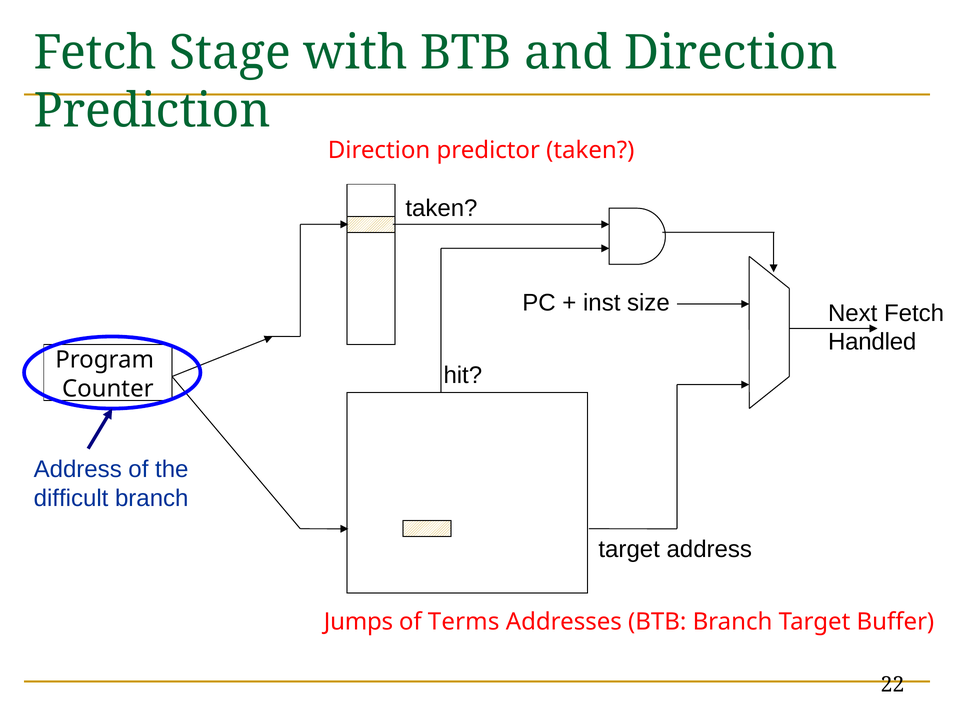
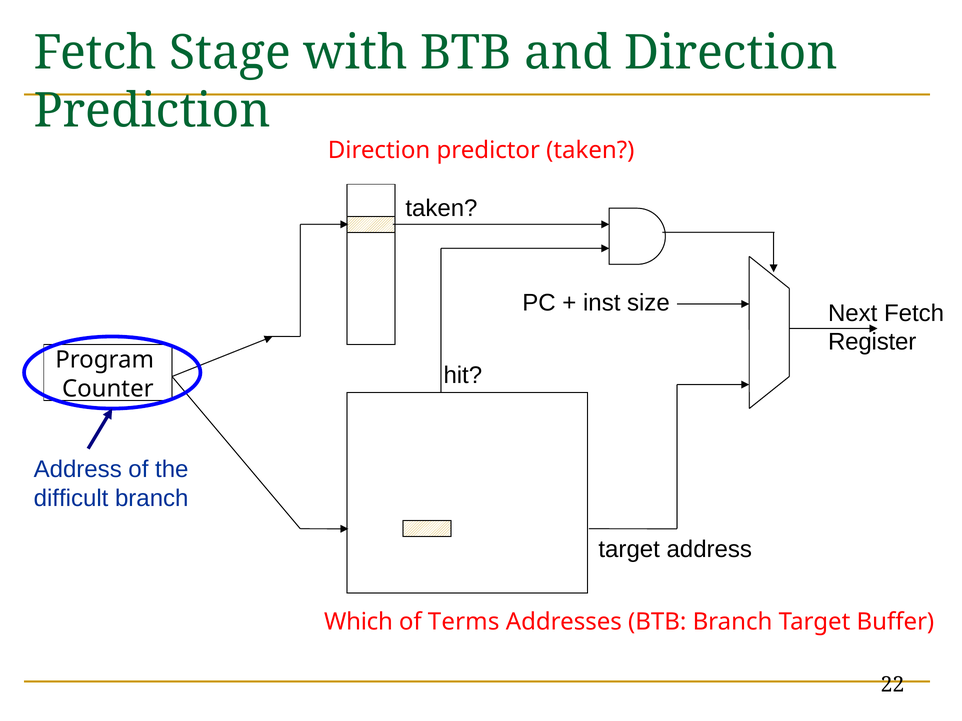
Handled: Handled -> Register
Jumps: Jumps -> Which
